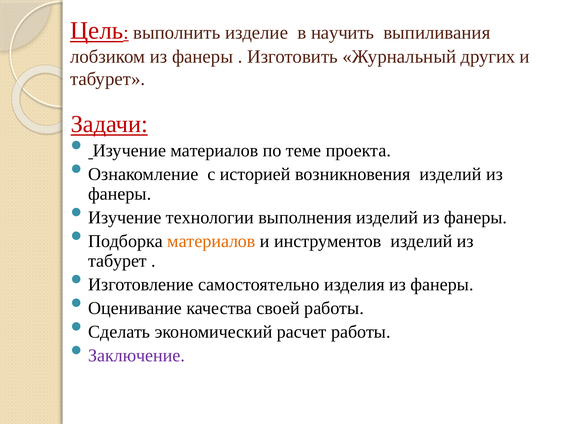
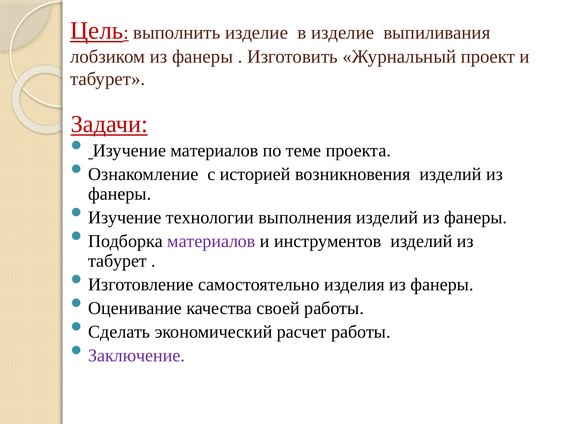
в научить: научить -> изделие
других: других -> проект
материалов at (211, 241) colour: orange -> purple
